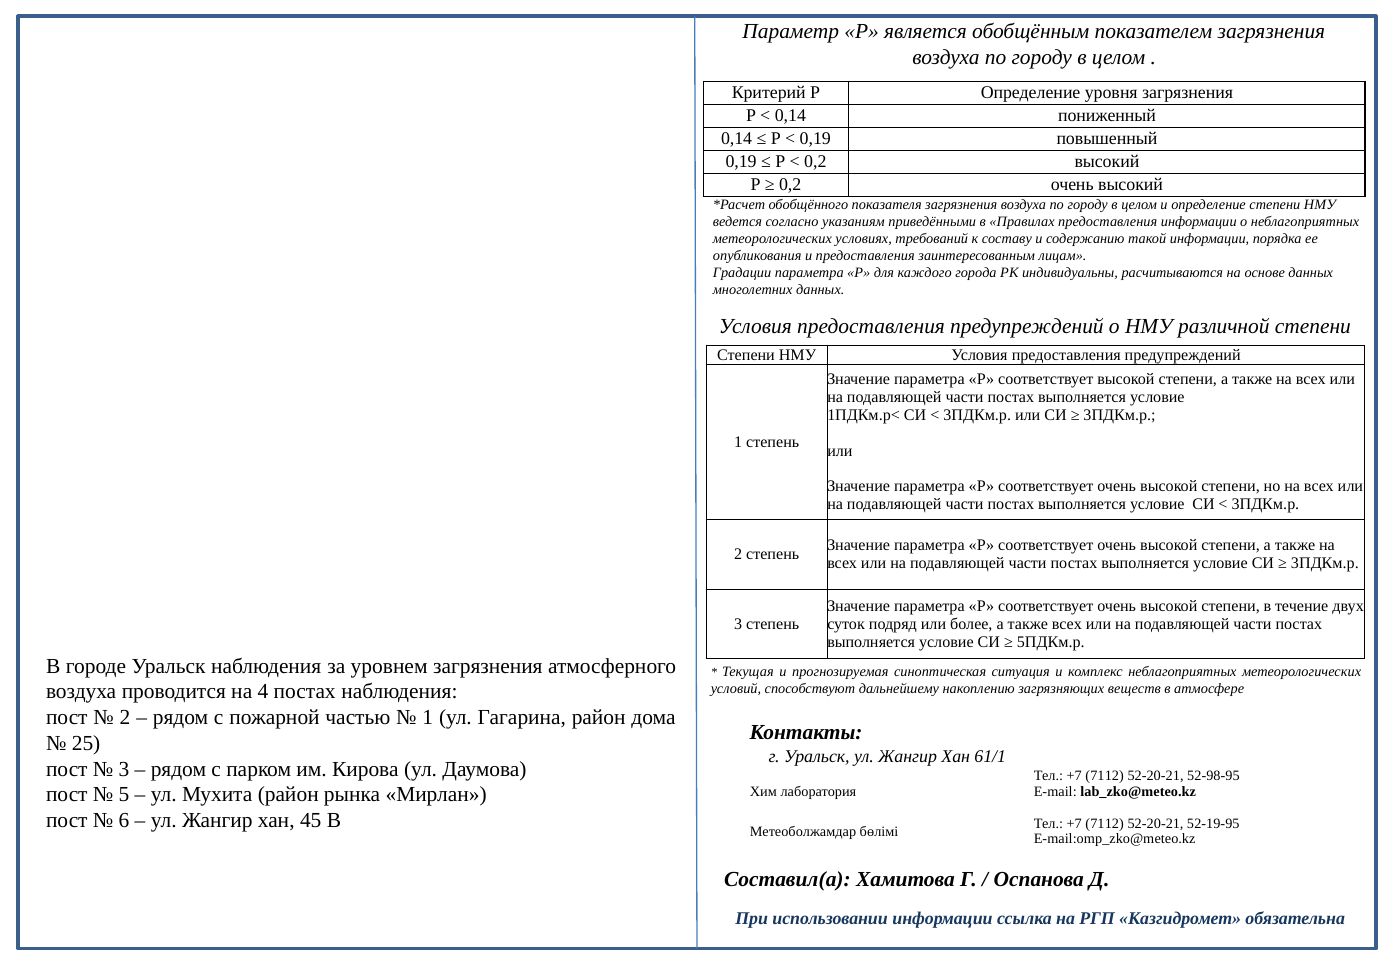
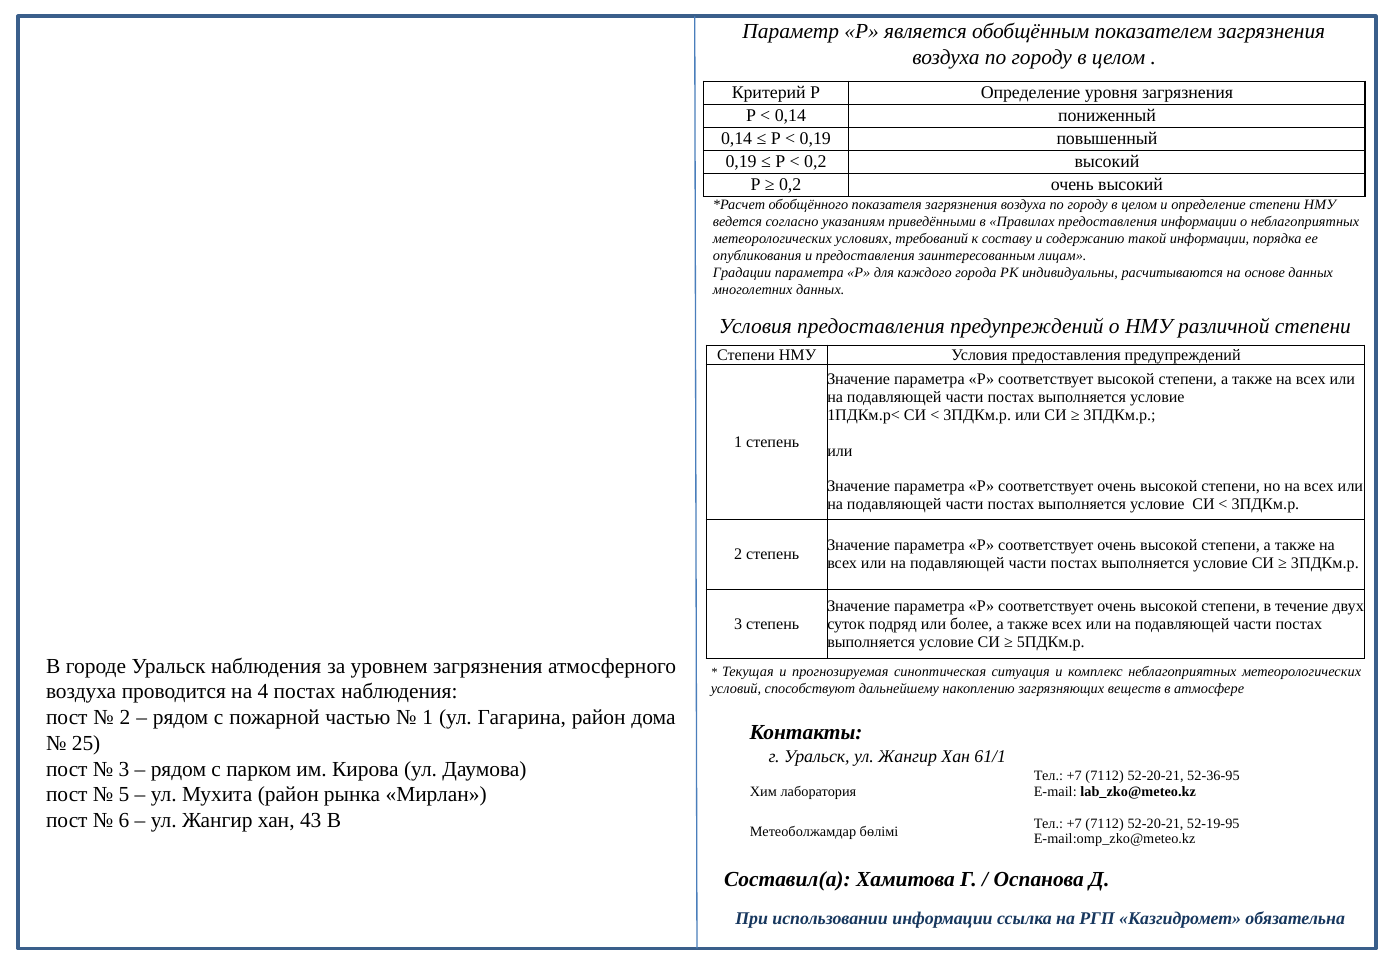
52-98-95: 52-98-95 -> 52-36-95
45: 45 -> 43
